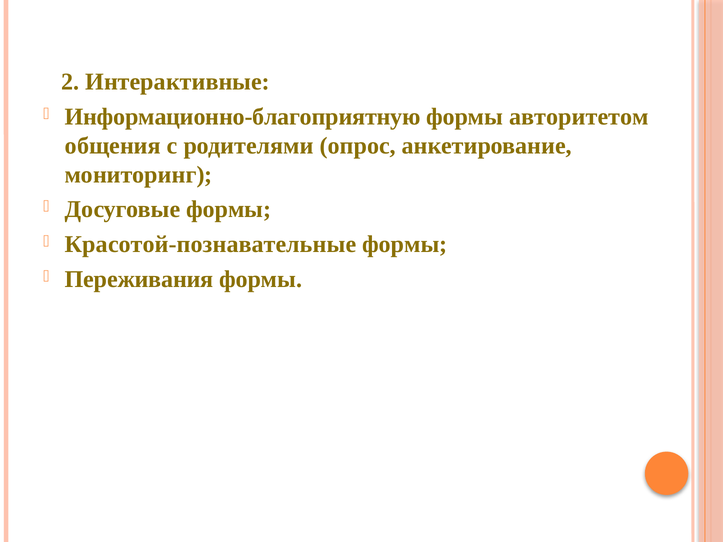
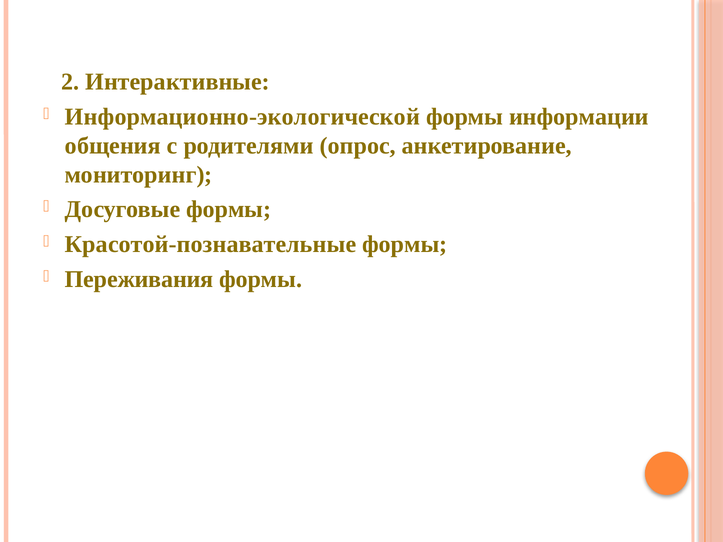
Информационно-благоприятную: Информационно-благоприятную -> Информационно-экологической
авторитетом: авторитетом -> информации
